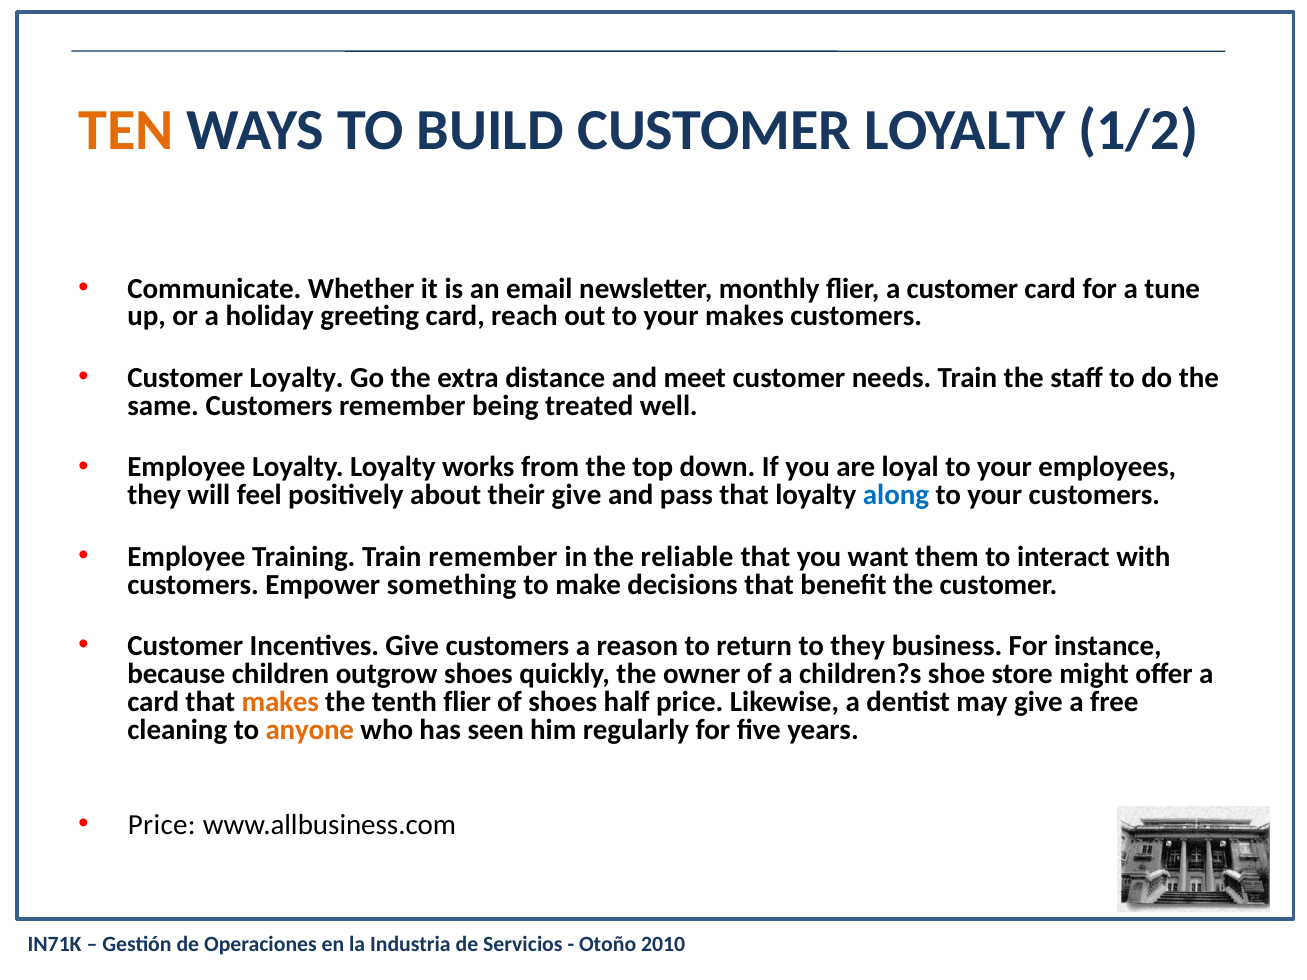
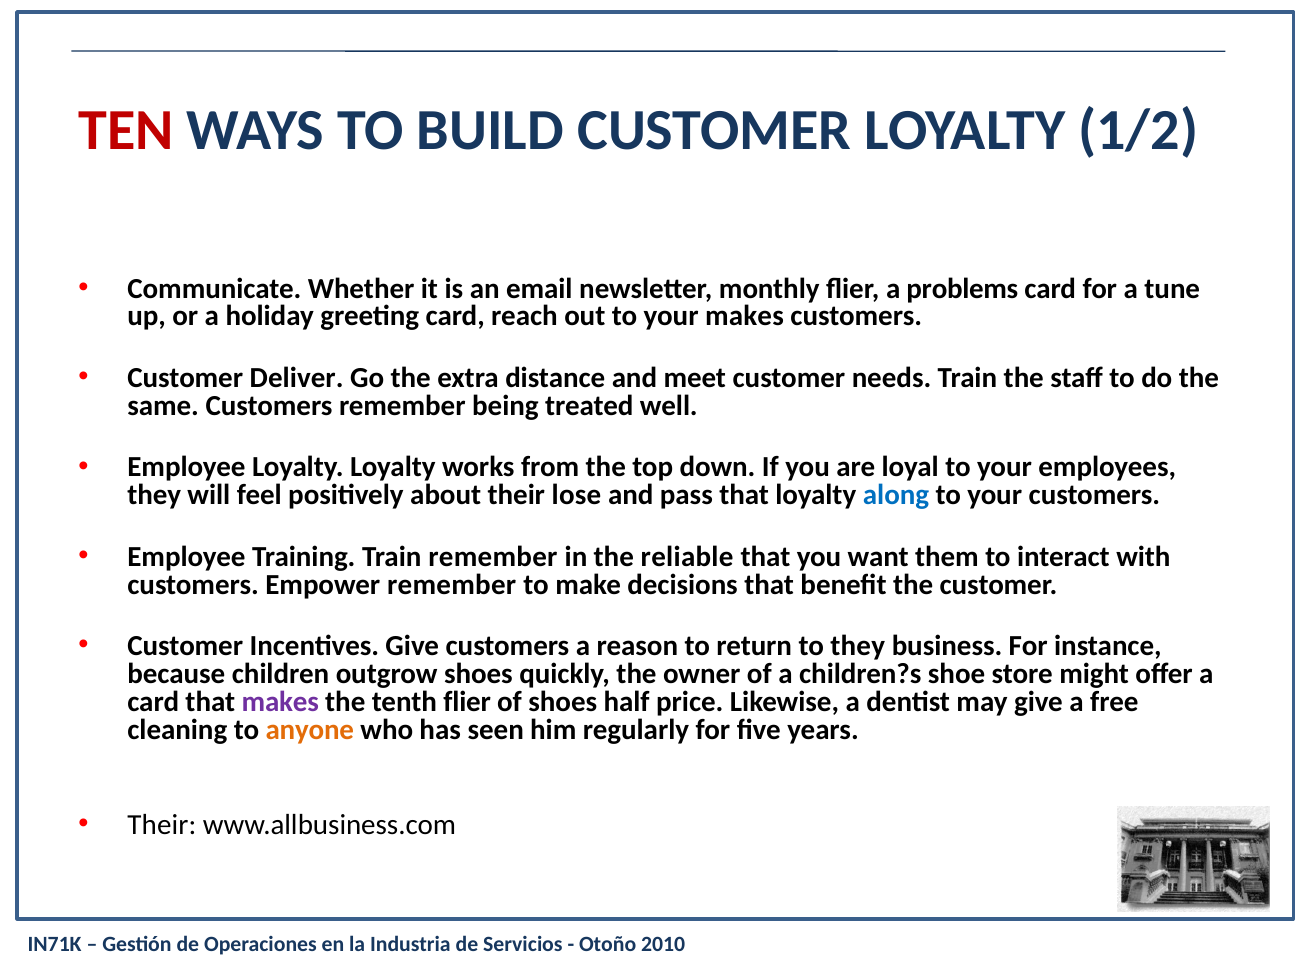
TEN colour: orange -> red
a customer: customer -> problems
Loyalty at (297, 378): Loyalty -> Deliver
their give: give -> lose
Empower something: something -> remember
makes at (280, 702) colour: orange -> purple
Price at (162, 825): Price -> Their
